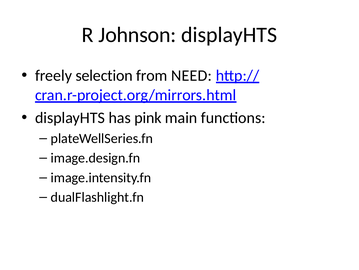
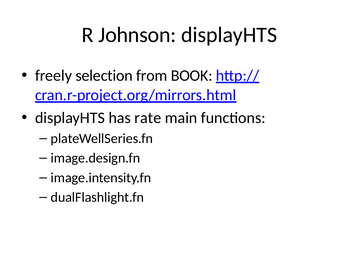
NEED: NEED -> BOOK
pink: pink -> rate
